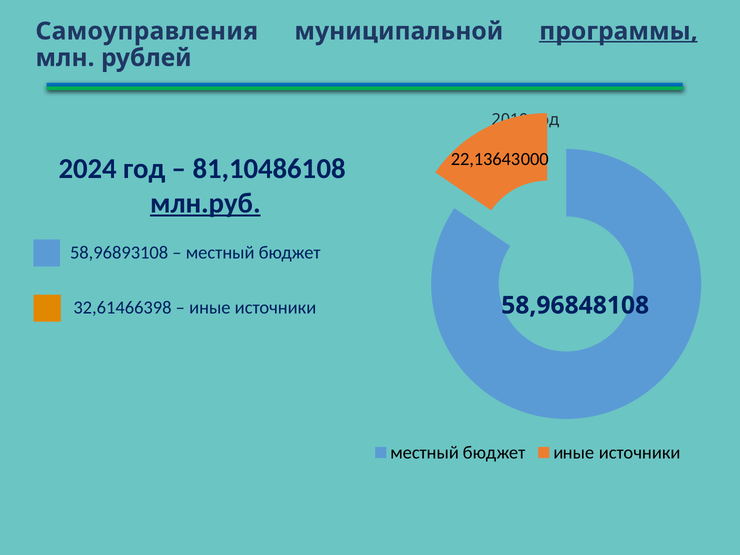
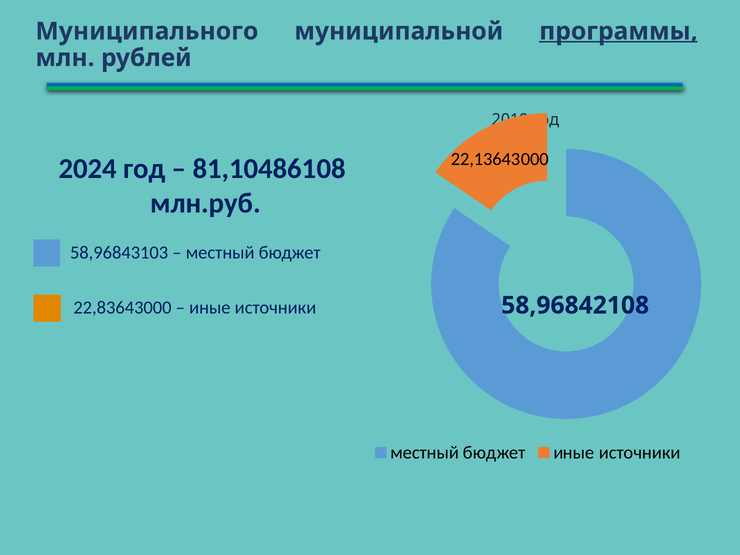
Самоуправления: Самоуправления -> Муниципального
млн.руб underline: present -> none
58,96893108: 58,96893108 -> 58,96843103
32,61466398: 32,61466398 -> 22,83643000
58,96848108: 58,96848108 -> 58,96842108
